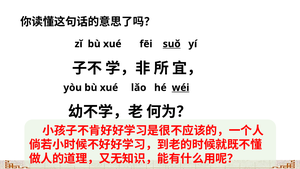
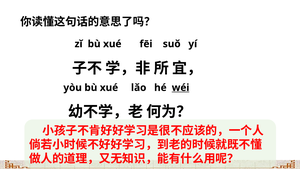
suǒ underline: present -> none
